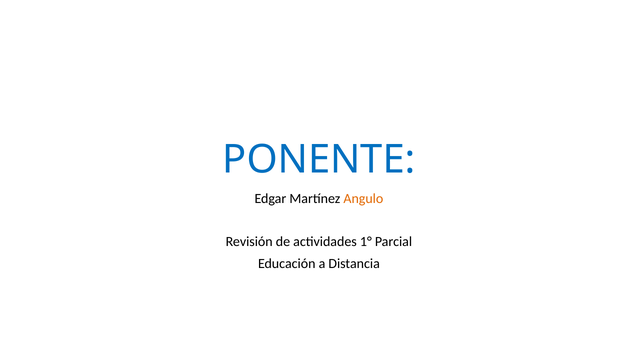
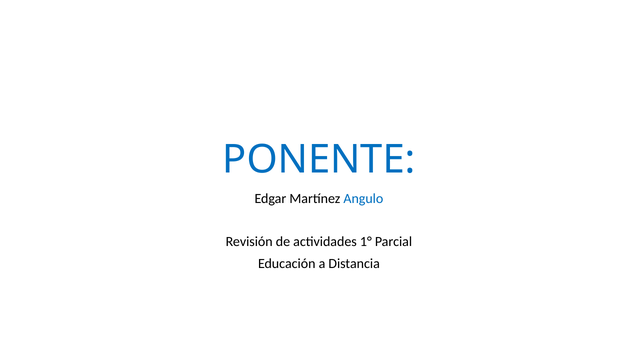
Angulo colour: orange -> blue
